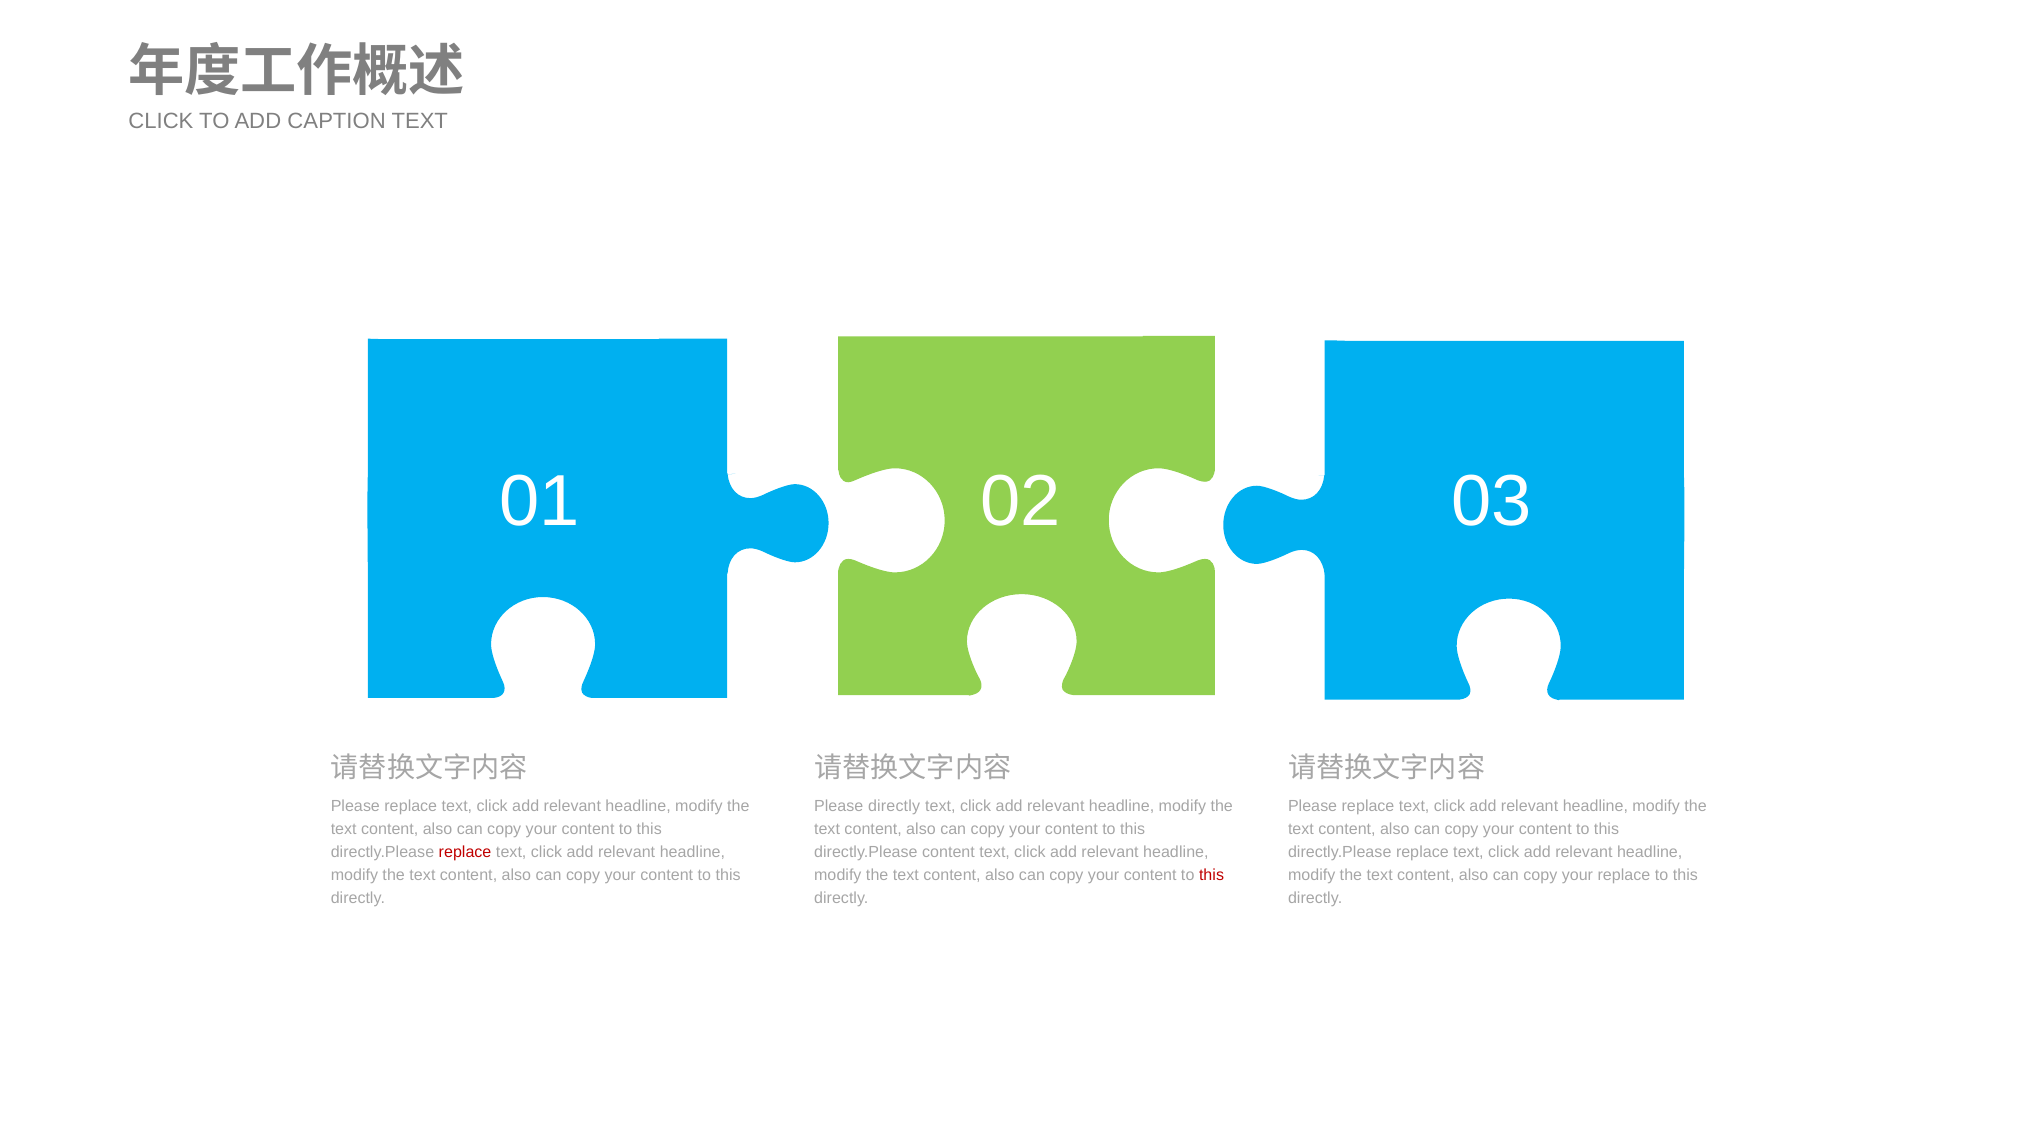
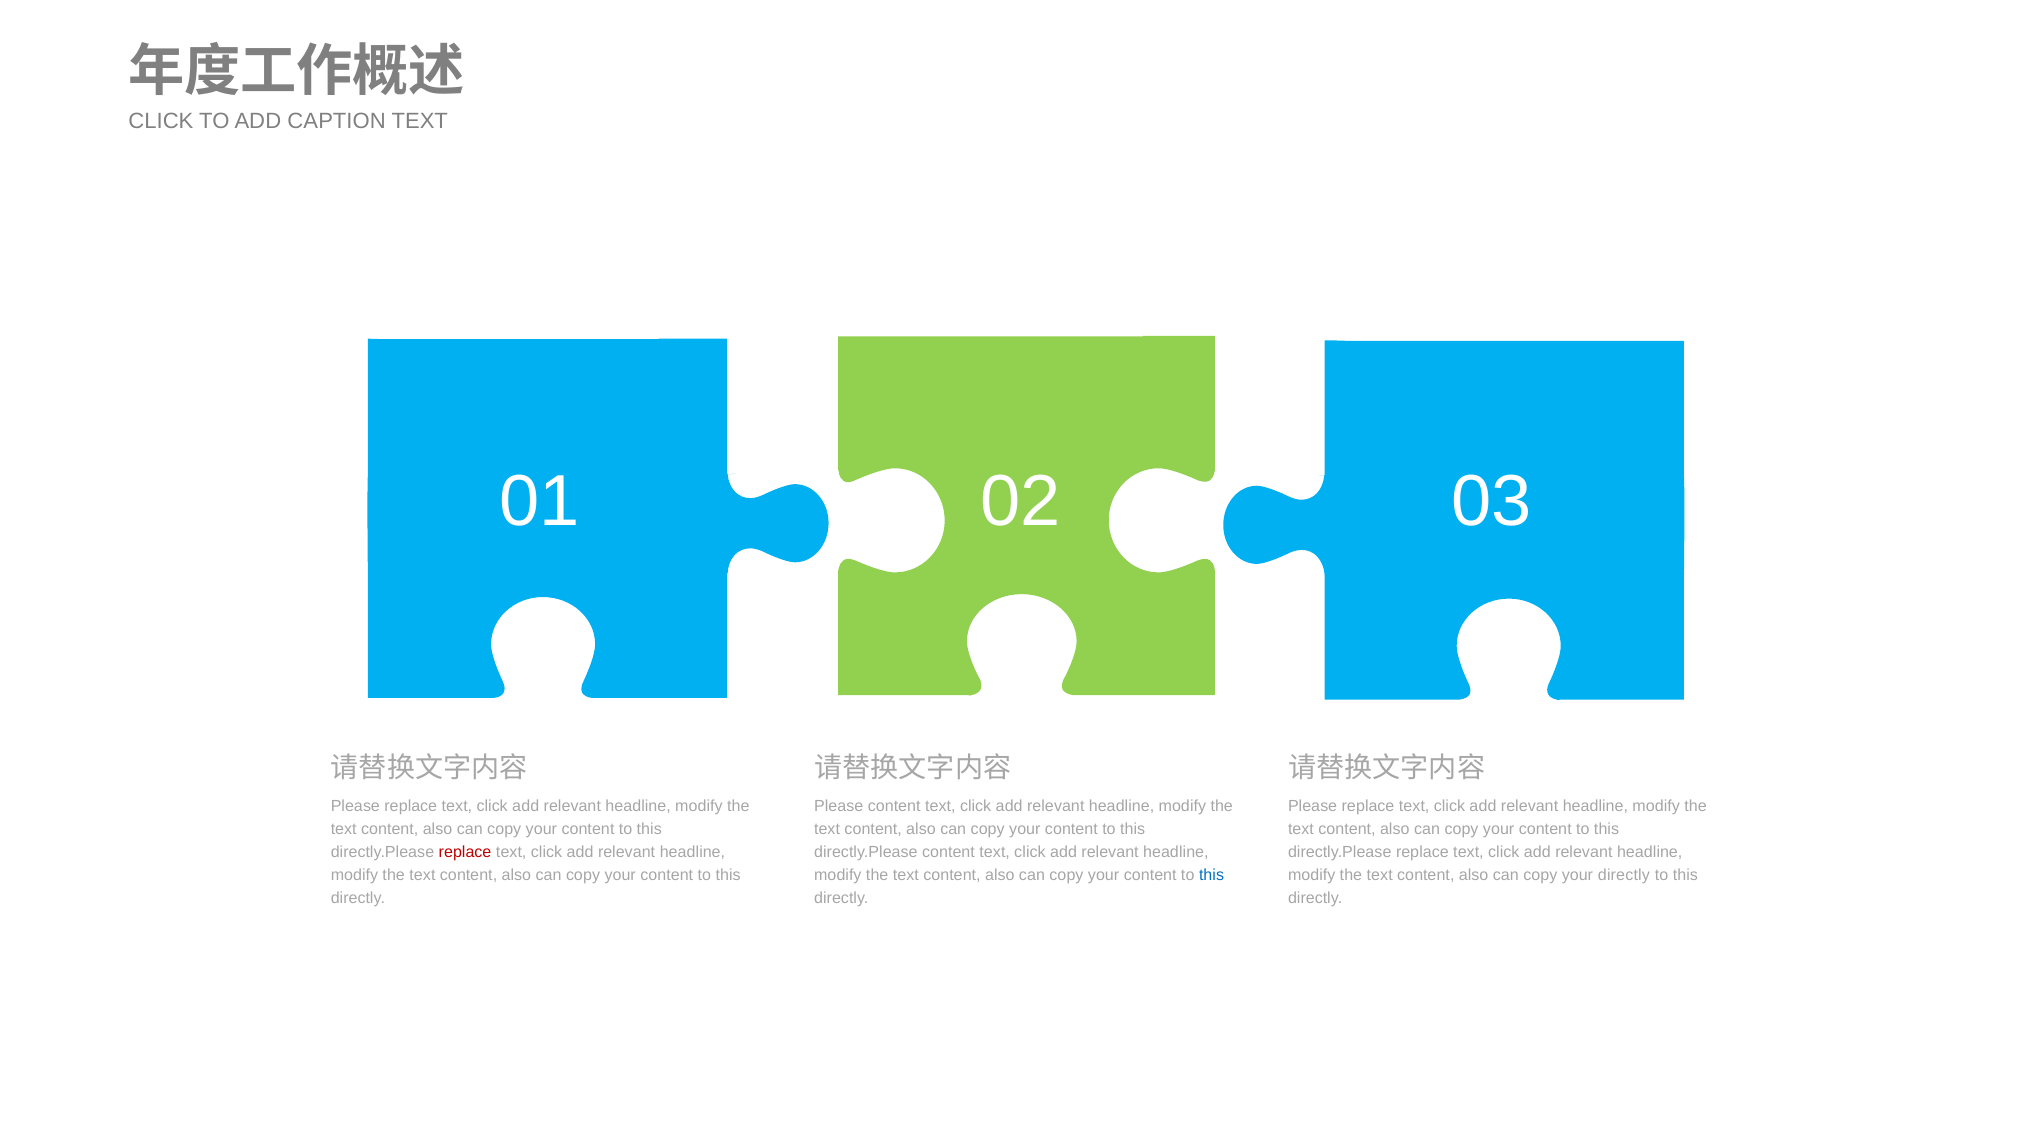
Please directly: directly -> content
this at (1212, 875) colour: red -> blue
your replace: replace -> directly
